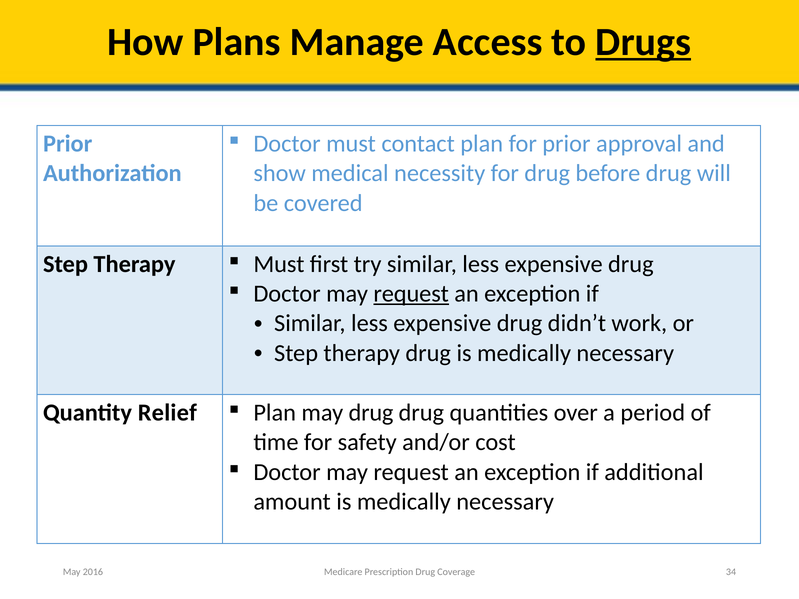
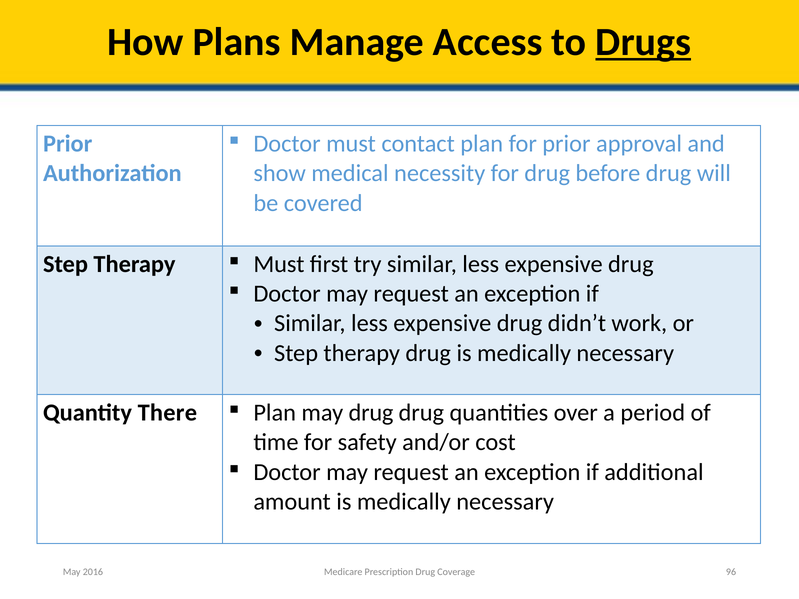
request at (411, 294) underline: present -> none
Relief: Relief -> There
34: 34 -> 96
